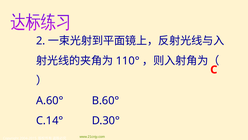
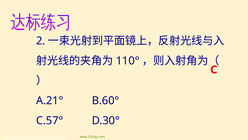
A.60°: A.60° -> A.21°
C.14°: C.14° -> C.57°
